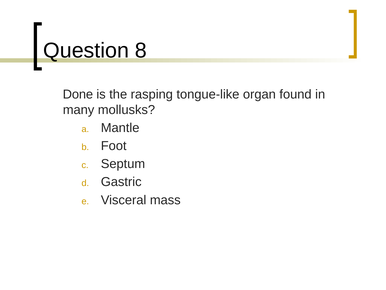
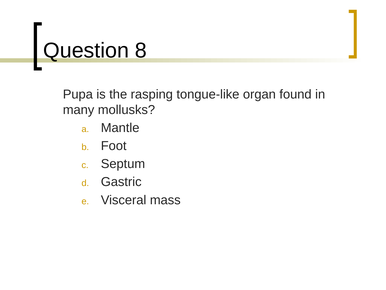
Done: Done -> Pupa
